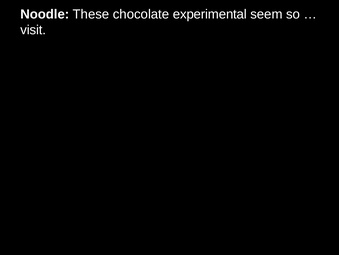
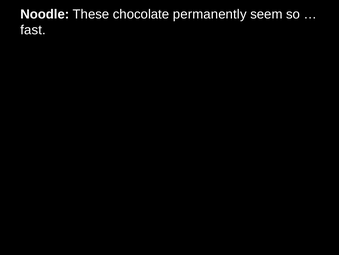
experimental: experimental -> permanently
visit: visit -> fast
